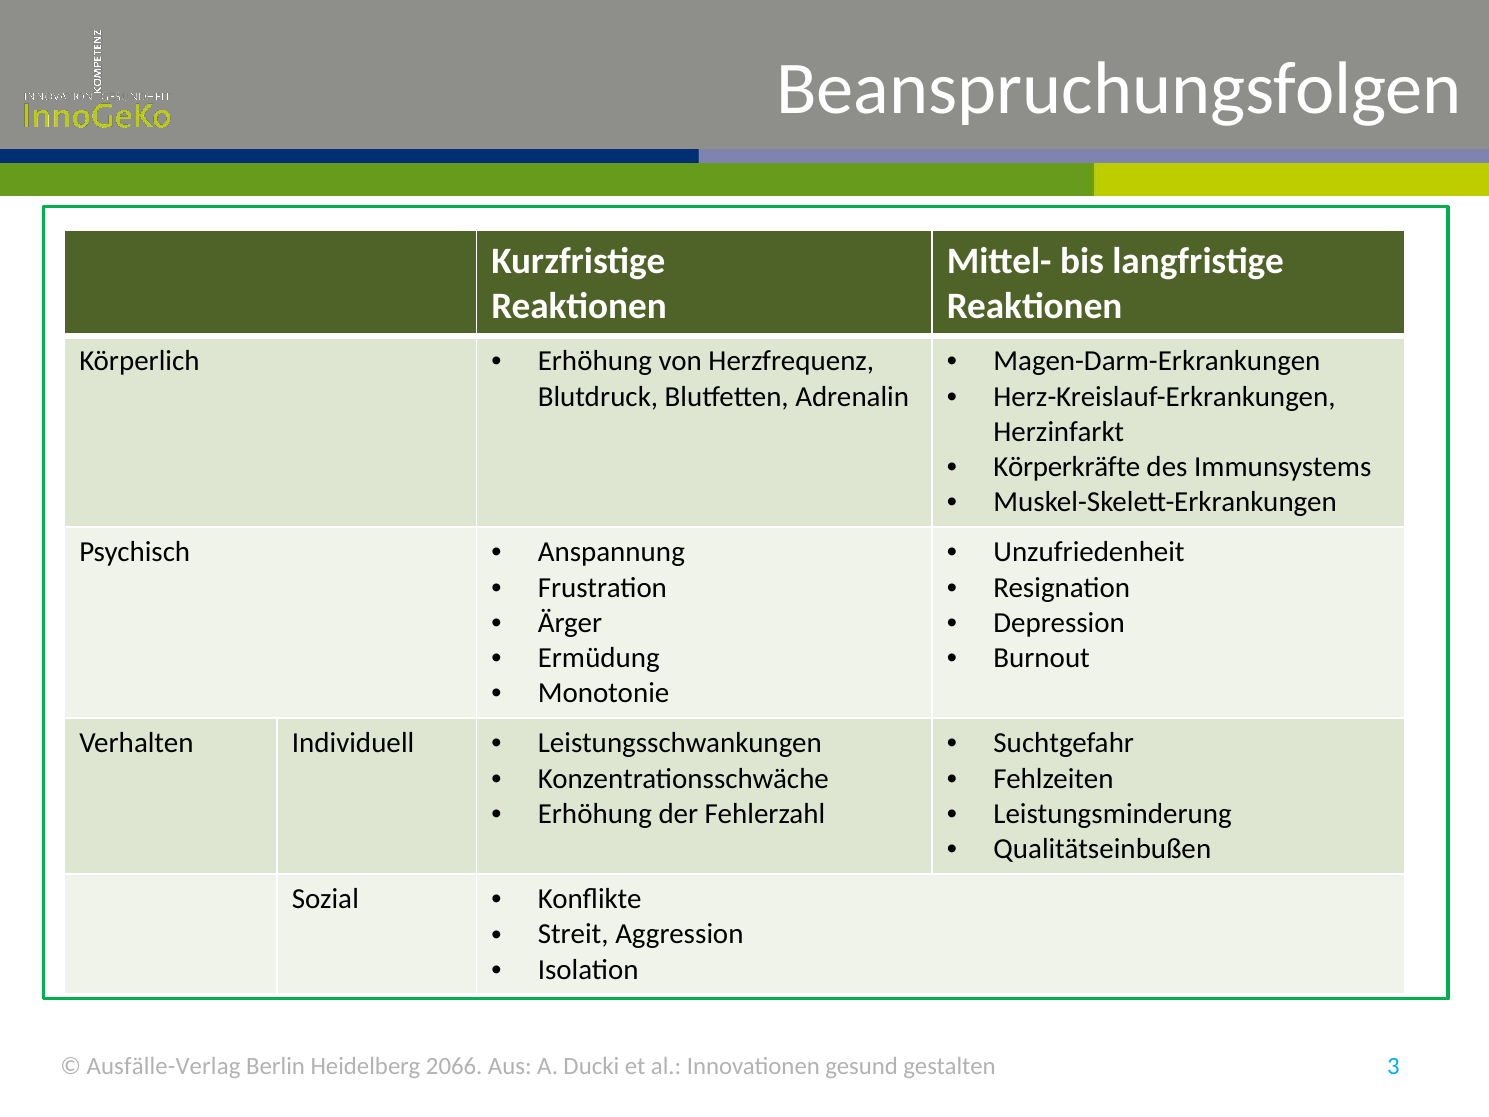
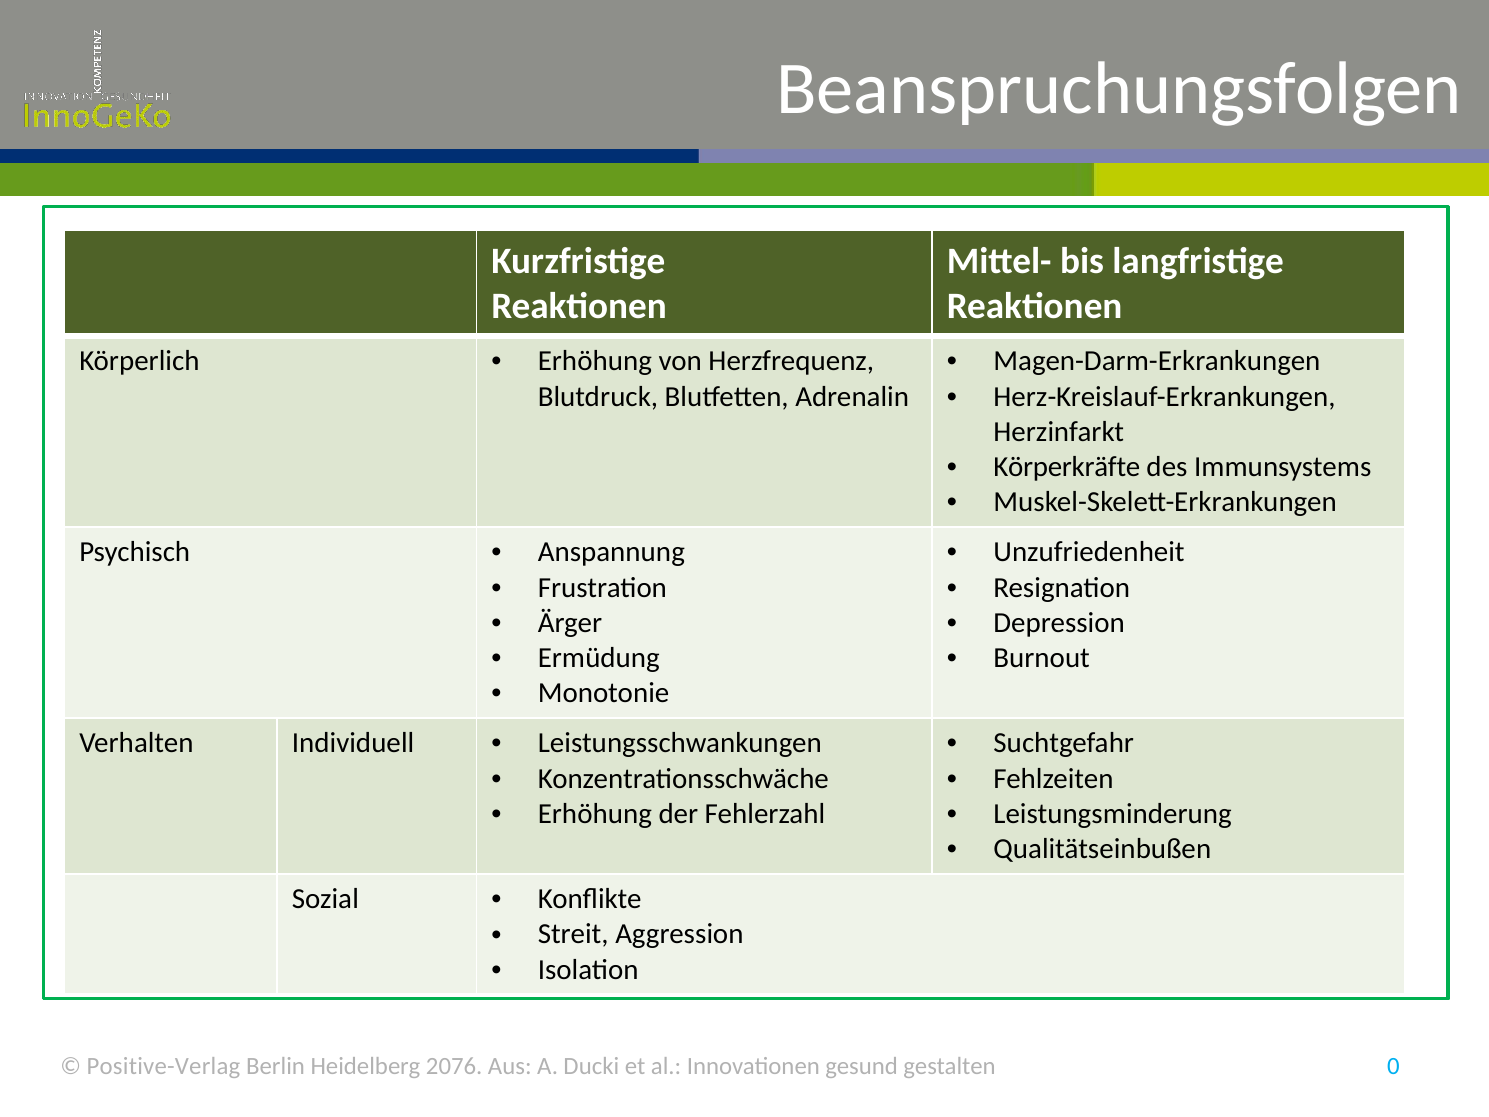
Ausfälle-Verlag: Ausfälle-Verlag -> Positive-Verlag
2066: 2066 -> 2076
3: 3 -> 0
